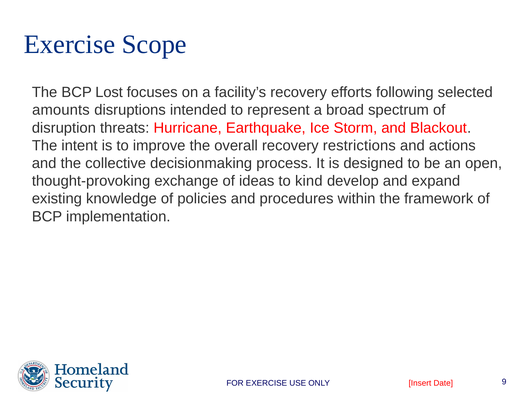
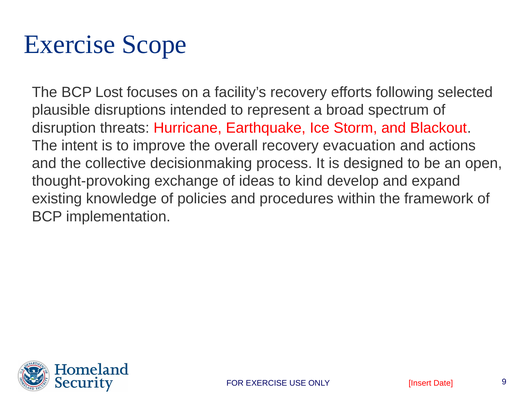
amounts: amounts -> plausible
restrictions: restrictions -> evacuation
